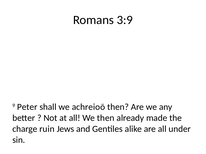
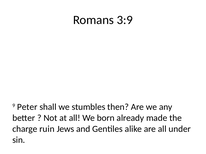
achreioō: achreioō -> stumbles
We then: then -> born
